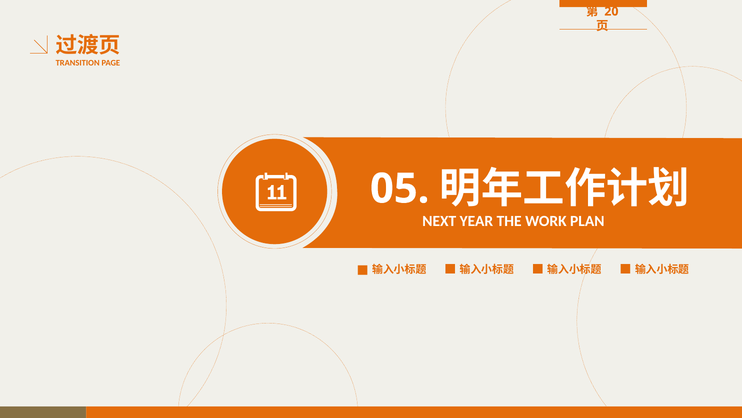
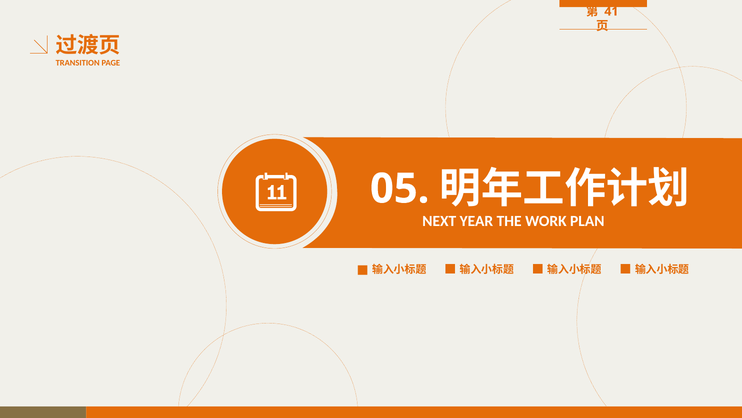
20: 20 -> 41
